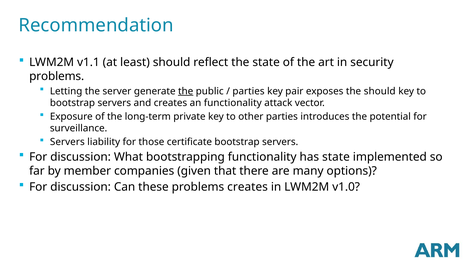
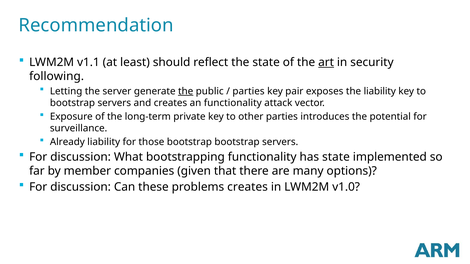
art underline: none -> present
problems at (57, 77): problems -> following
the should: should -> liability
Servers at (67, 142): Servers -> Already
those certificate: certificate -> bootstrap
